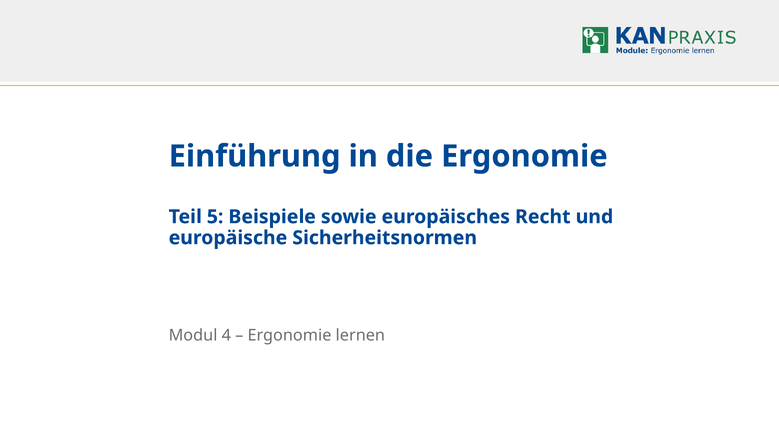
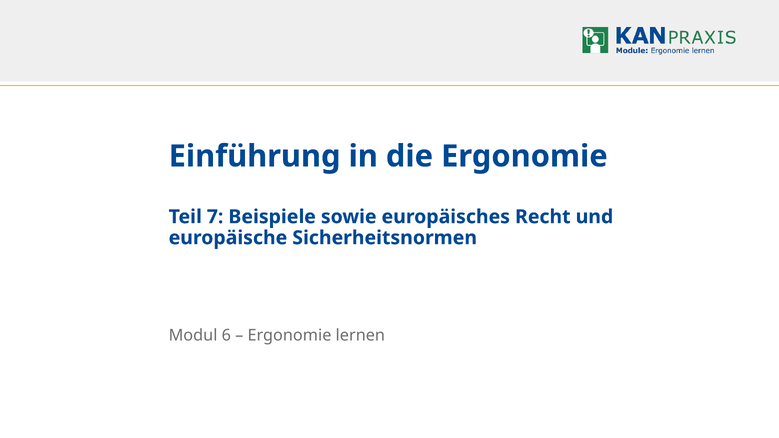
5: 5 -> 7
4: 4 -> 6
